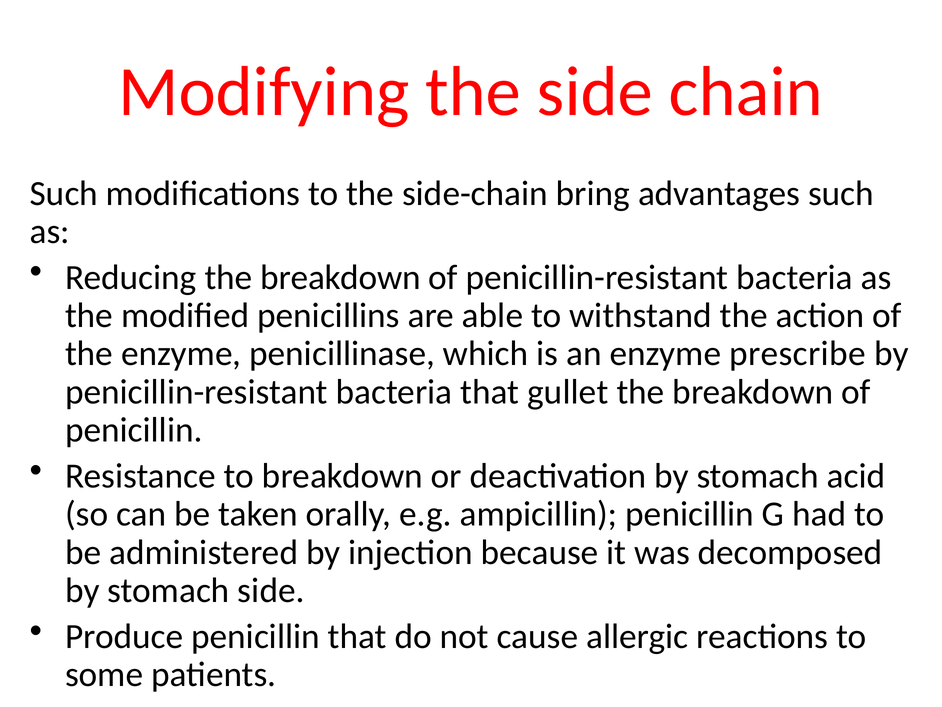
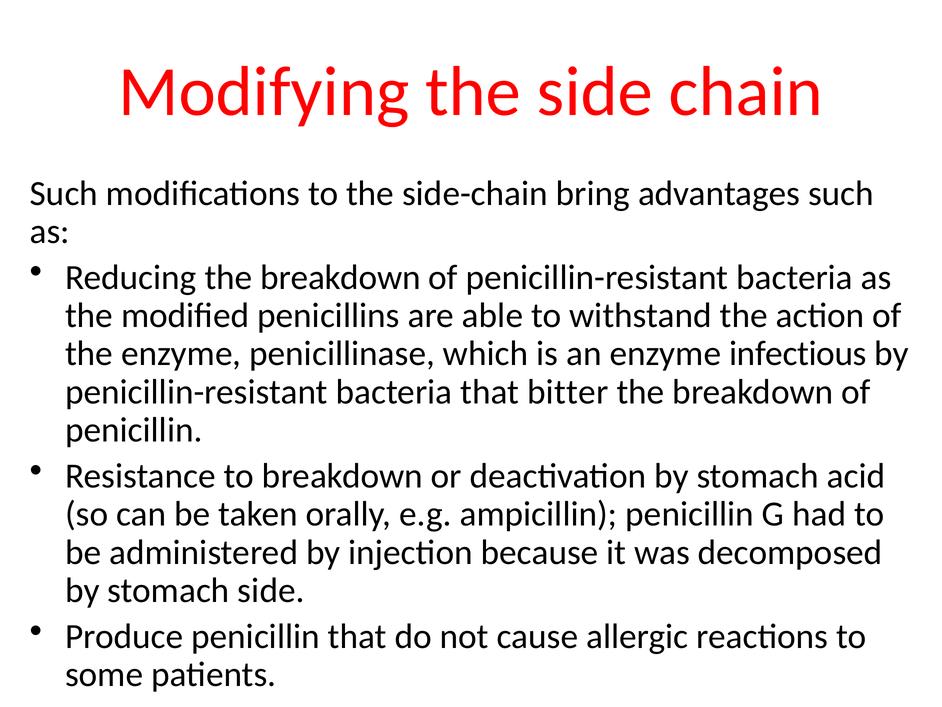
prescribe: prescribe -> infectious
gullet: gullet -> bitter
